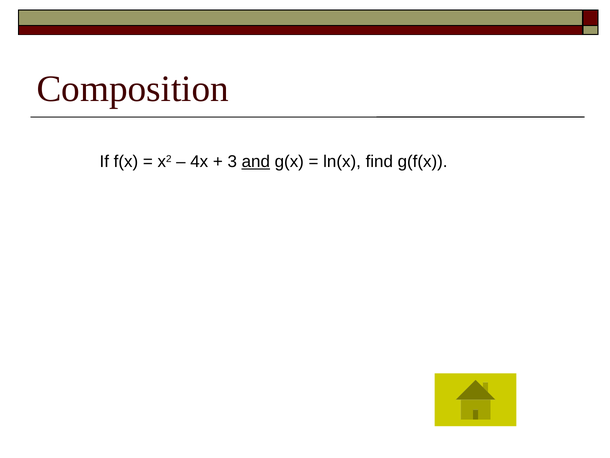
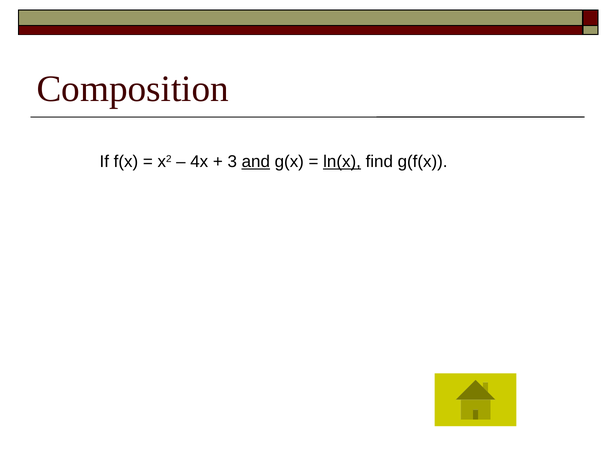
ln(x underline: none -> present
